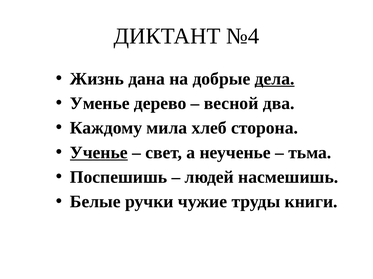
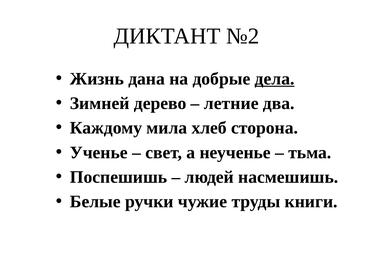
№4: №4 -> №2
Уменье: Уменье -> Зимней
весной: весной -> летние
Ученье underline: present -> none
